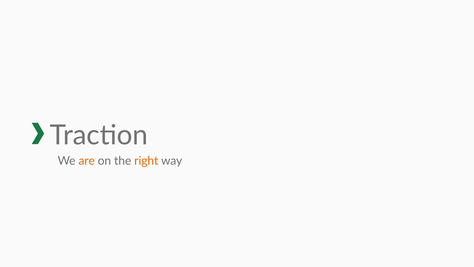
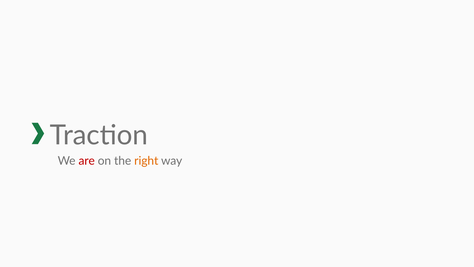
are colour: orange -> red
